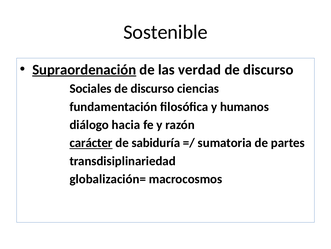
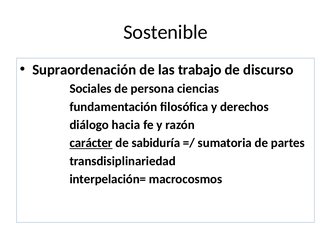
Supraordenación underline: present -> none
verdad: verdad -> trabajo
discurso at (152, 88): discurso -> persona
humanos: humanos -> derechos
globalización=: globalización= -> interpelación=
